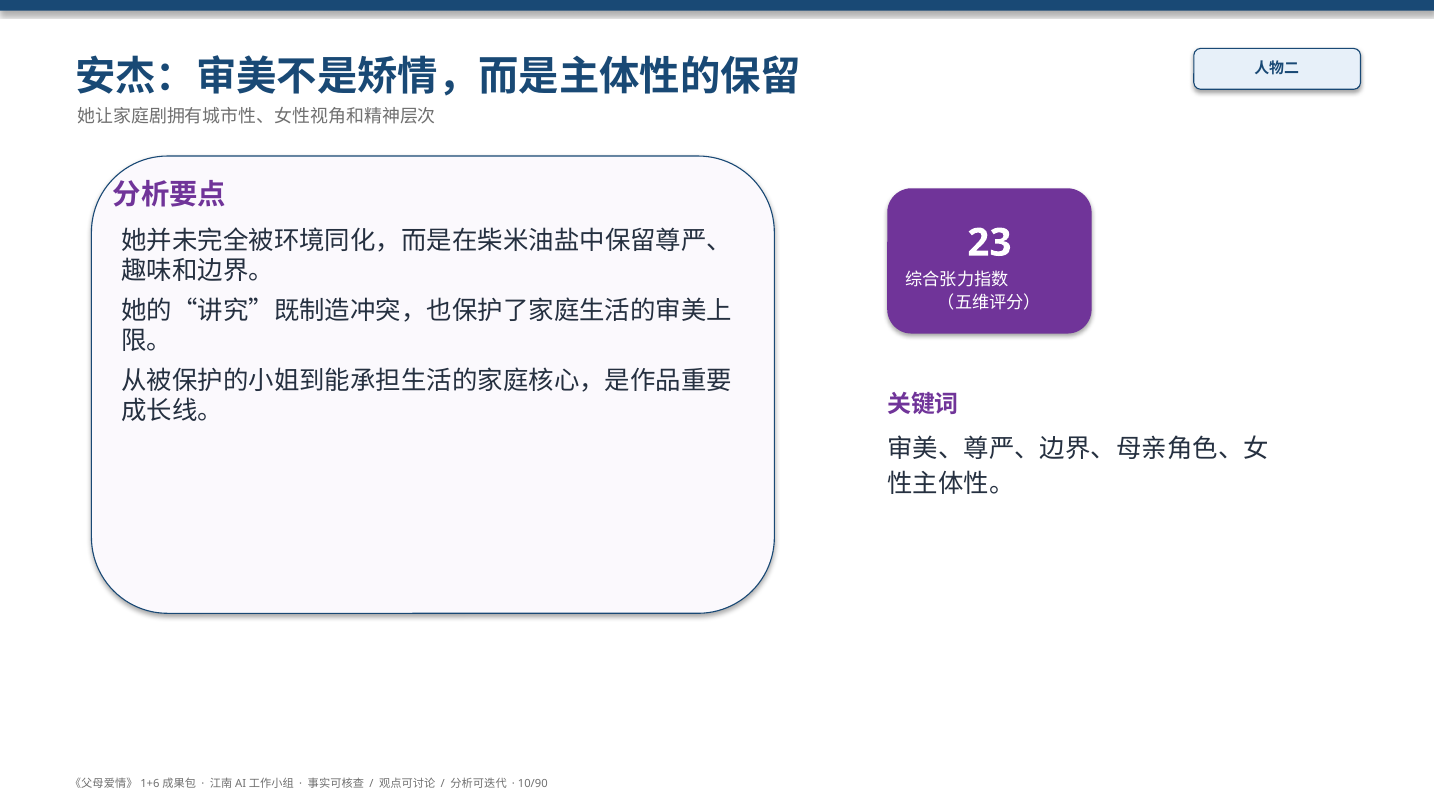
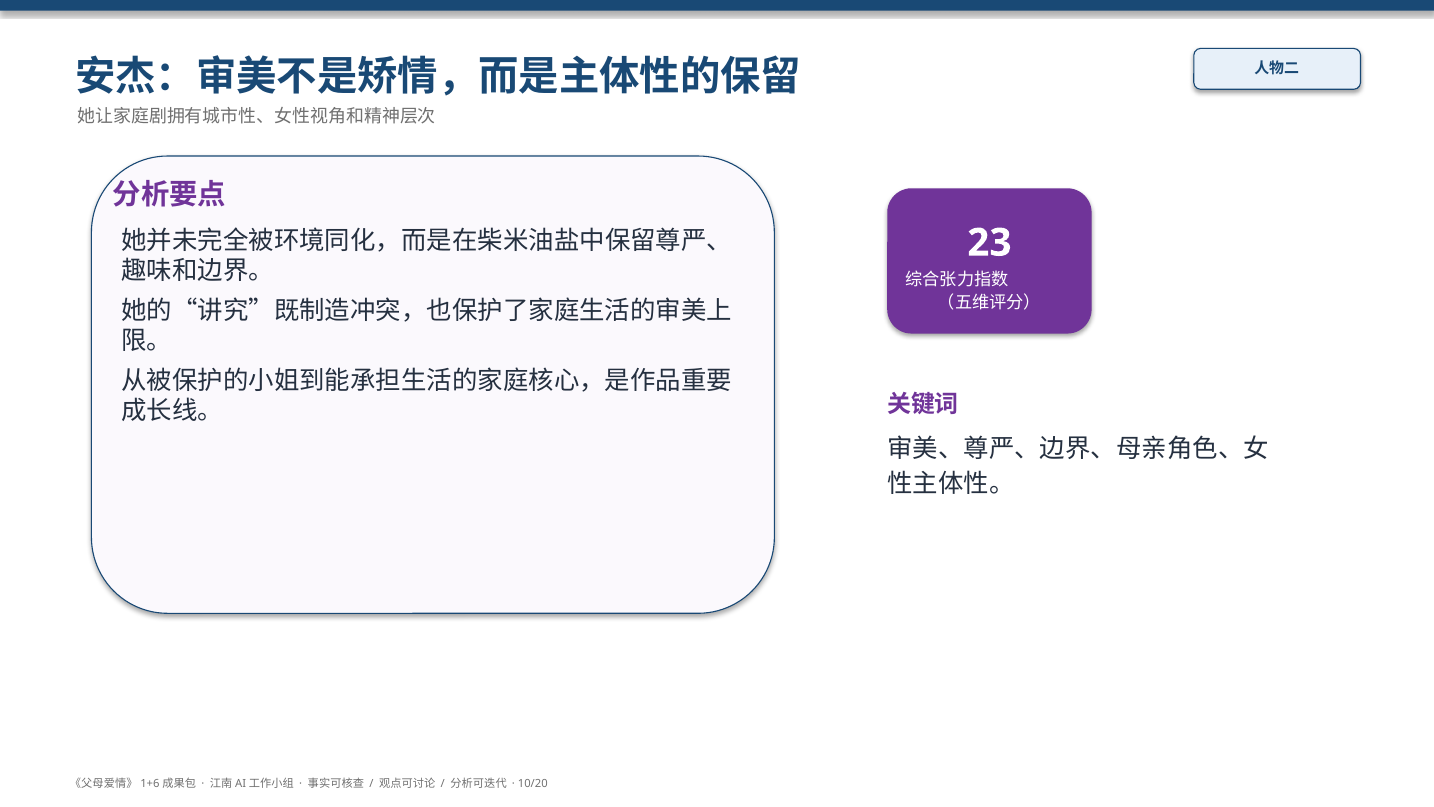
10/90: 10/90 -> 10/20
